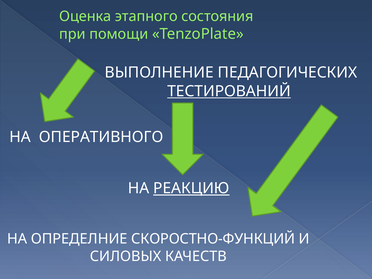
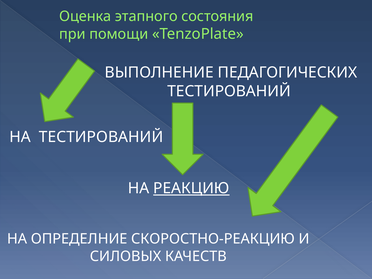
ТЕСТИРОВАНИЙ at (229, 91) underline: present -> none
НА ОПЕРАТИВНОГО: ОПЕРАТИВНОГО -> ТЕСТИРОВАНИЙ
СКОРОСТНО-ФУНКЦИЙ: СКОРОСТНО-ФУНКЦИЙ -> СКОРОСТНО-РЕАКЦИЮ
